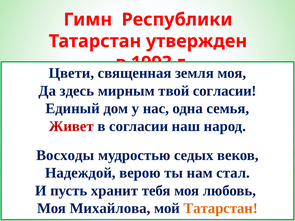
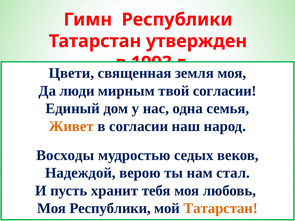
здесь: здесь -> люди
Живет colour: red -> orange
Моя Михайлова: Михайлова -> Республики
